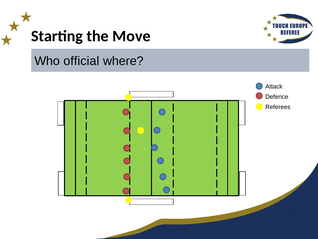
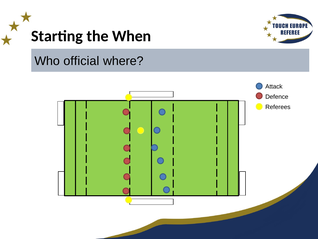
Move: Move -> When
